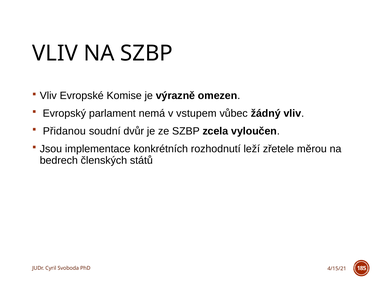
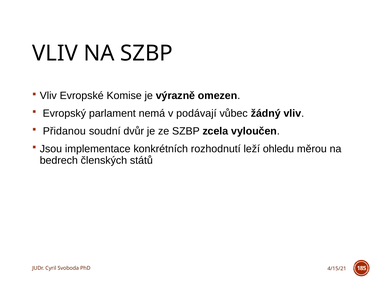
vstupem: vstupem -> podávají
zřetele: zřetele -> ohledu
